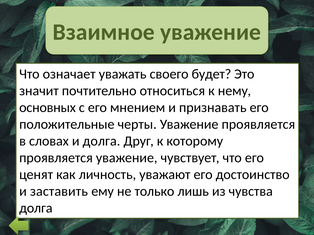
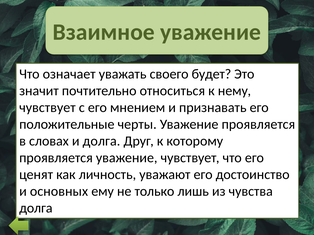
основных at (48, 108): основных -> чувствует
заставить: заставить -> основных
